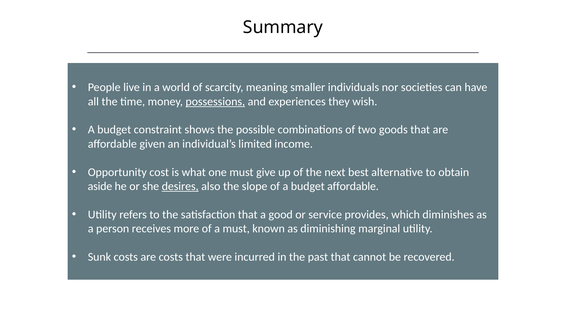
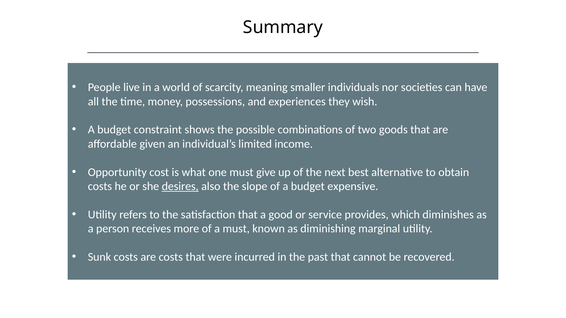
possessions underline: present -> none
aside at (100, 187): aside -> costs
budget affordable: affordable -> expensive
